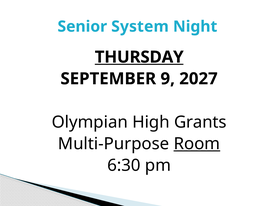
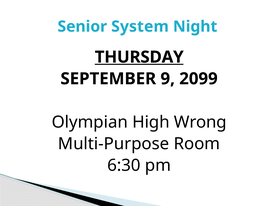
2027: 2027 -> 2099
Grants: Grants -> Wrong
Room underline: present -> none
